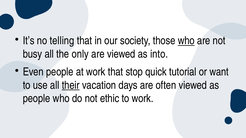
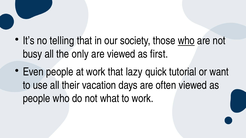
into: into -> first
stop: stop -> lazy
their underline: present -> none
ethic: ethic -> what
